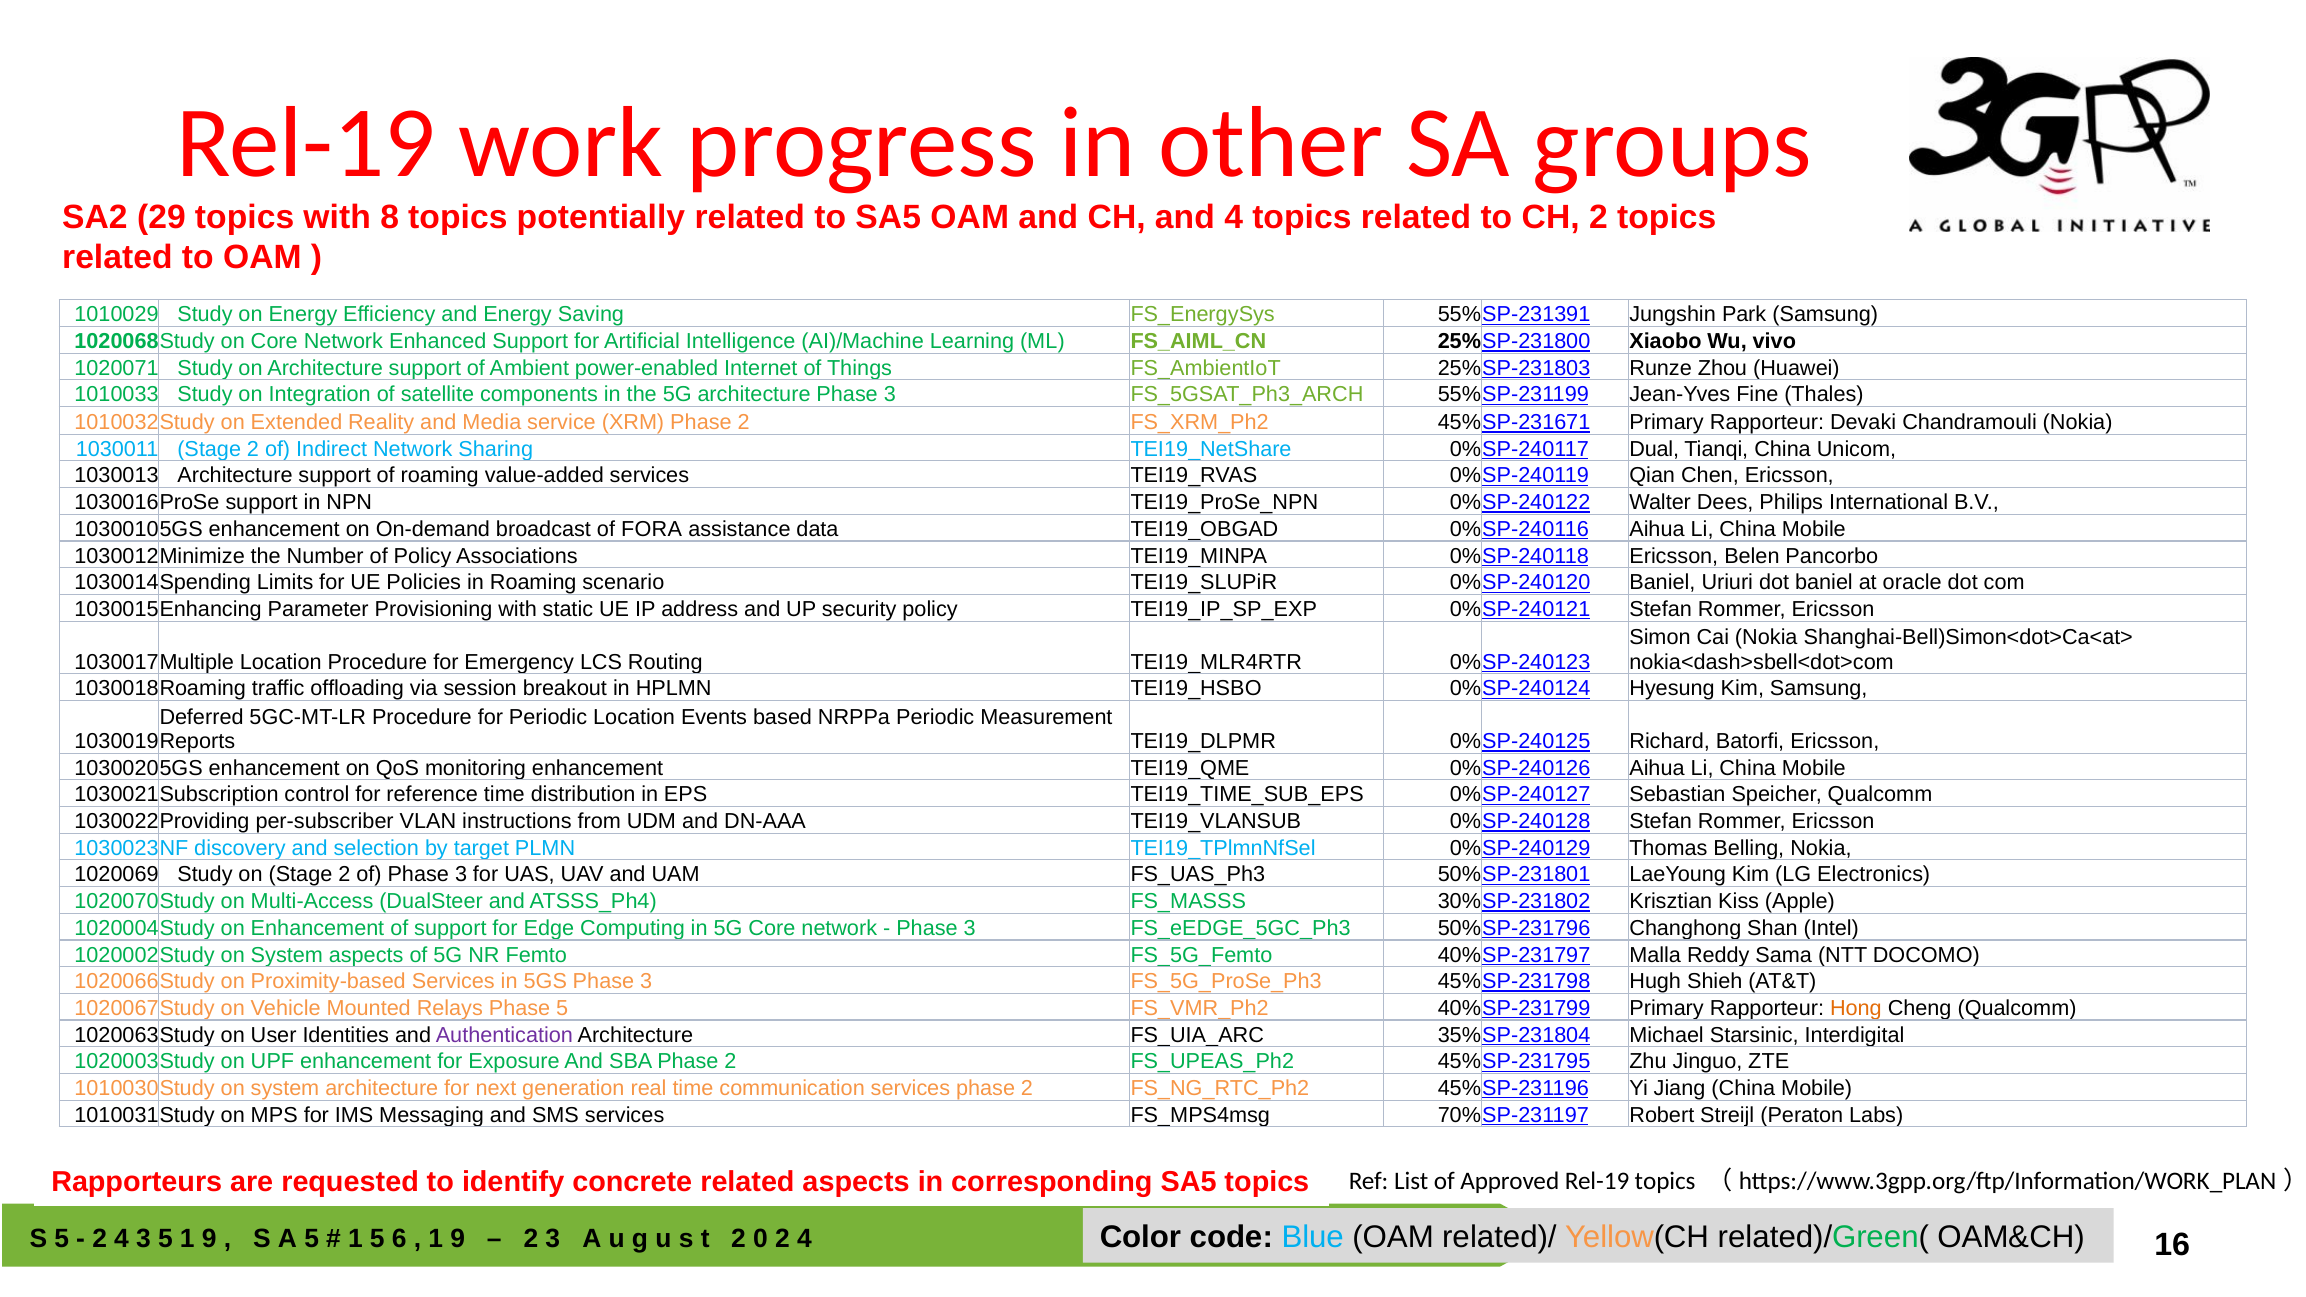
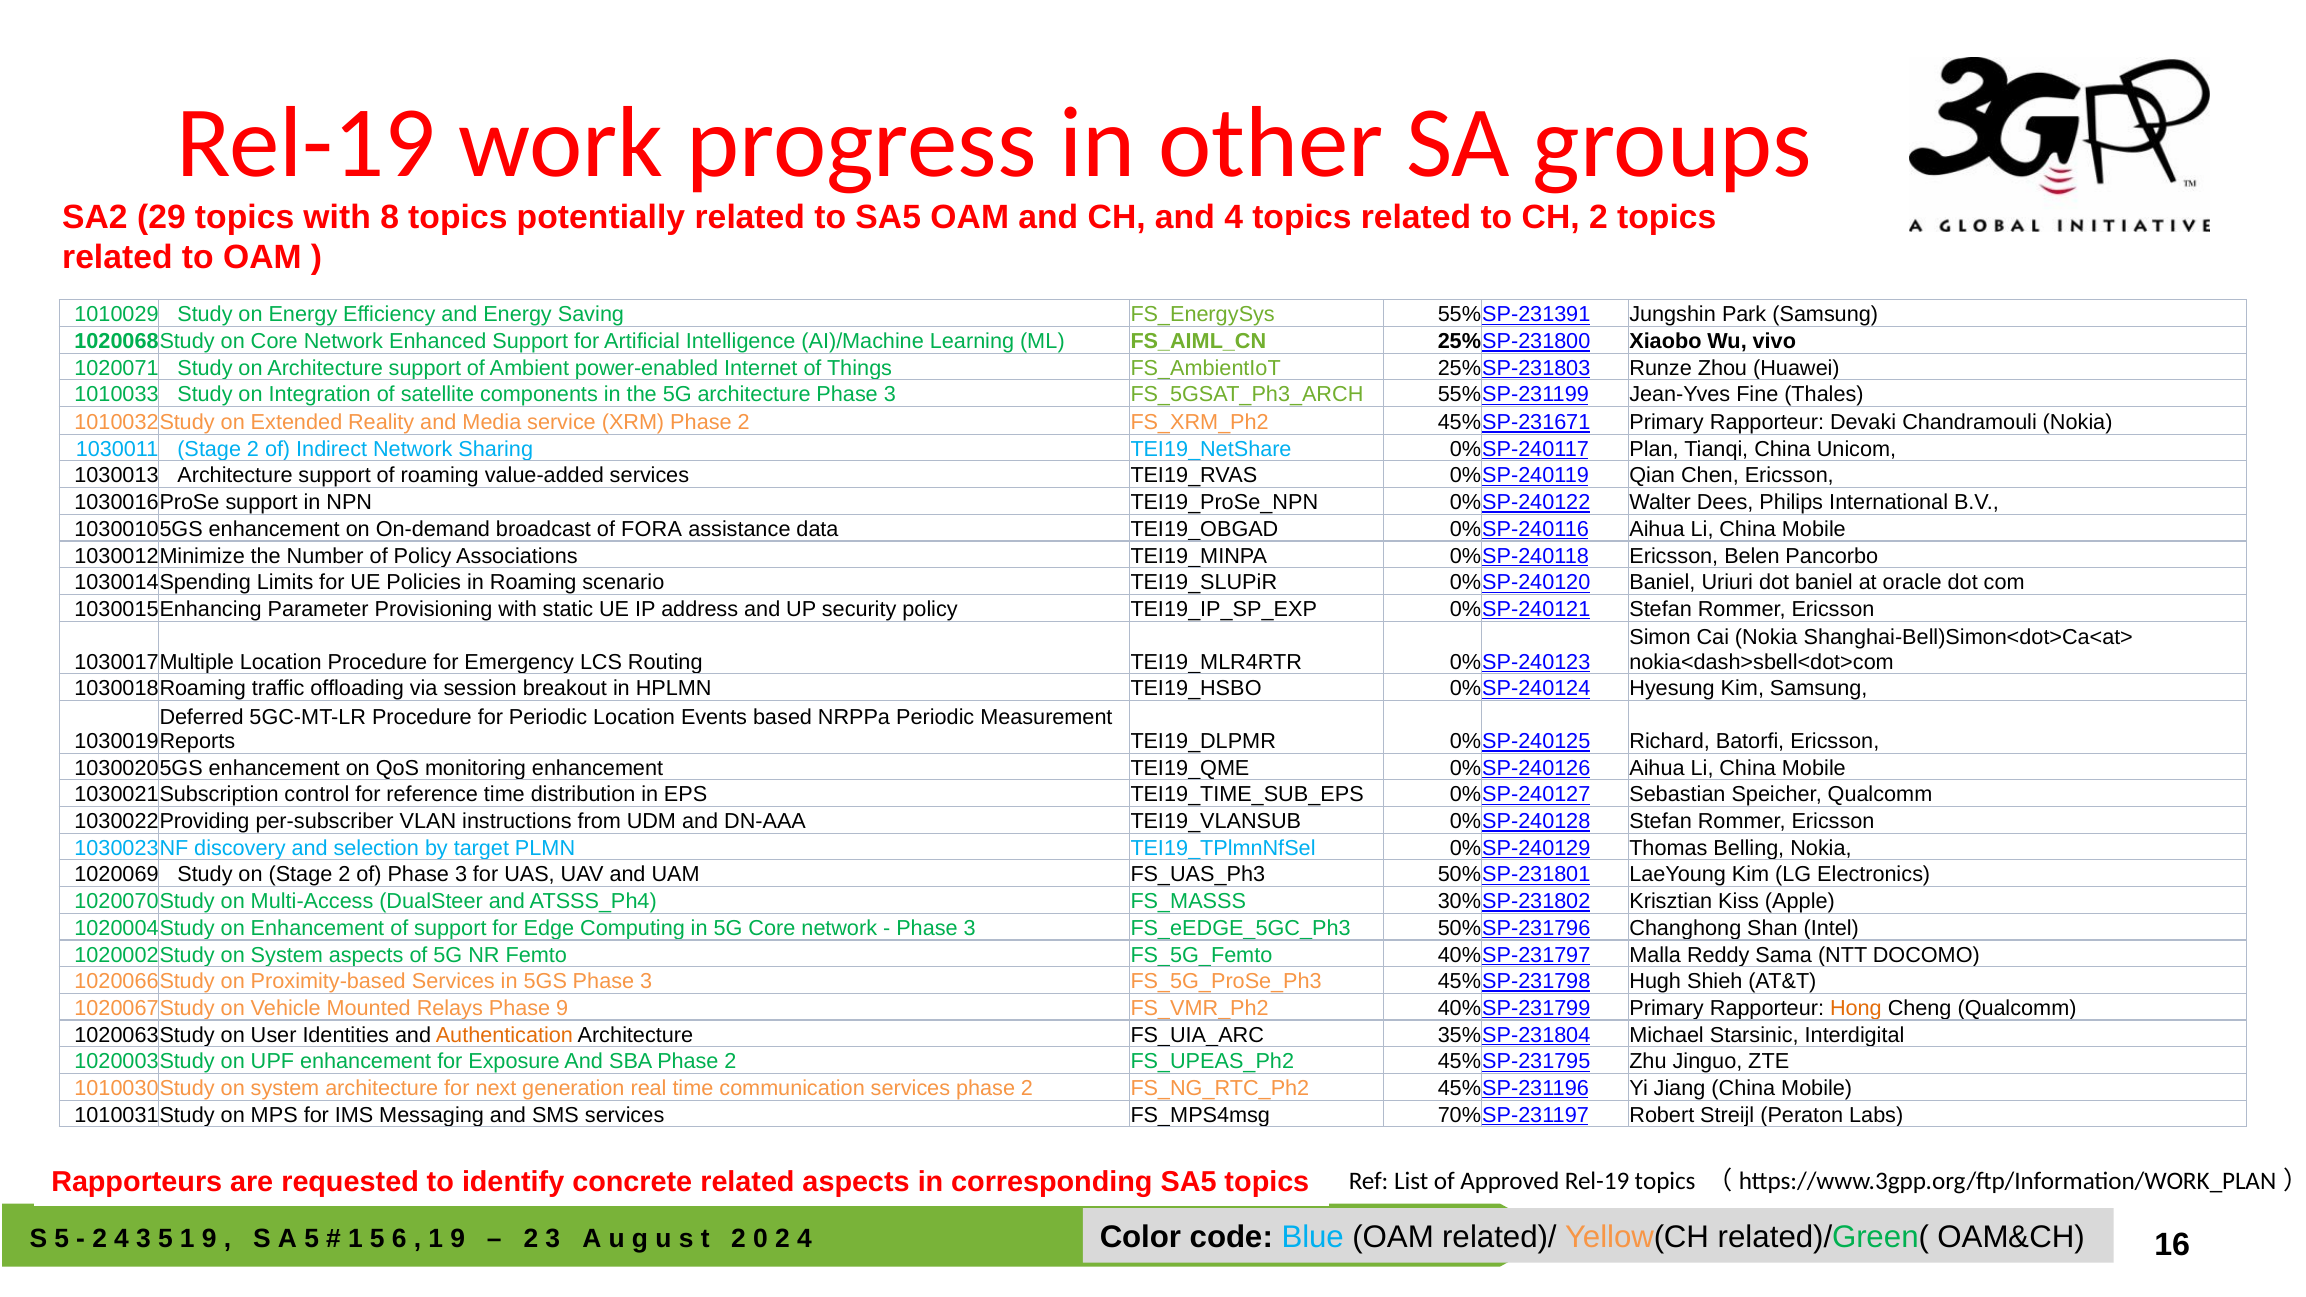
Dual: Dual -> Plan
Phase 5: 5 -> 9
Authentication colour: purple -> orange
